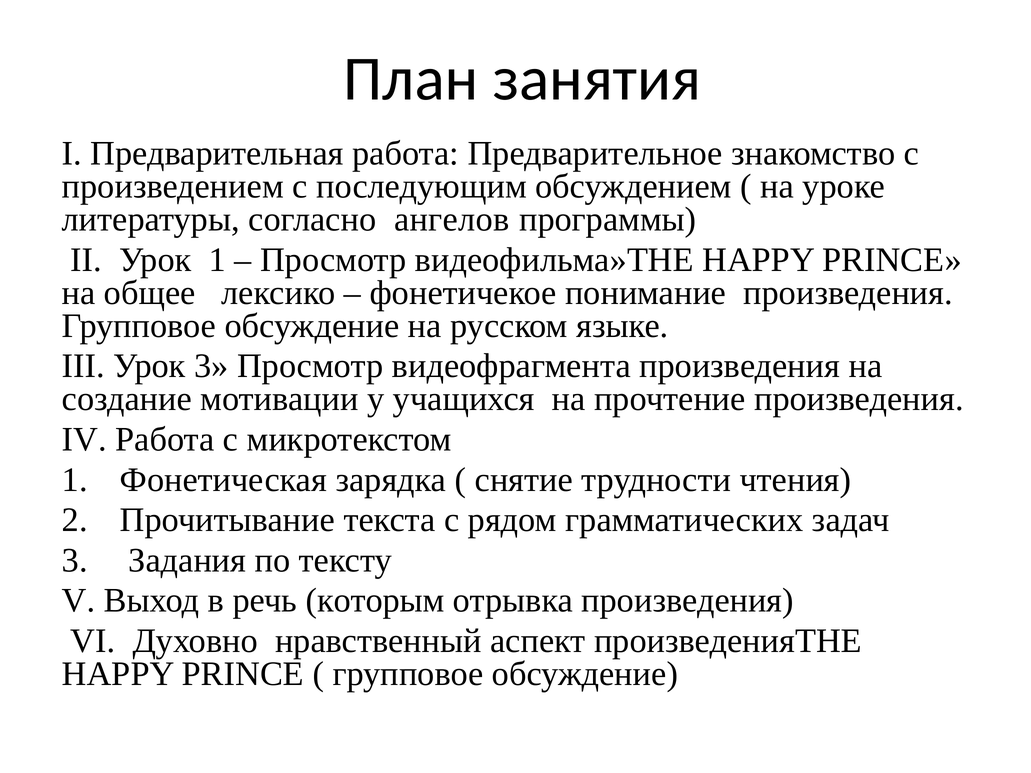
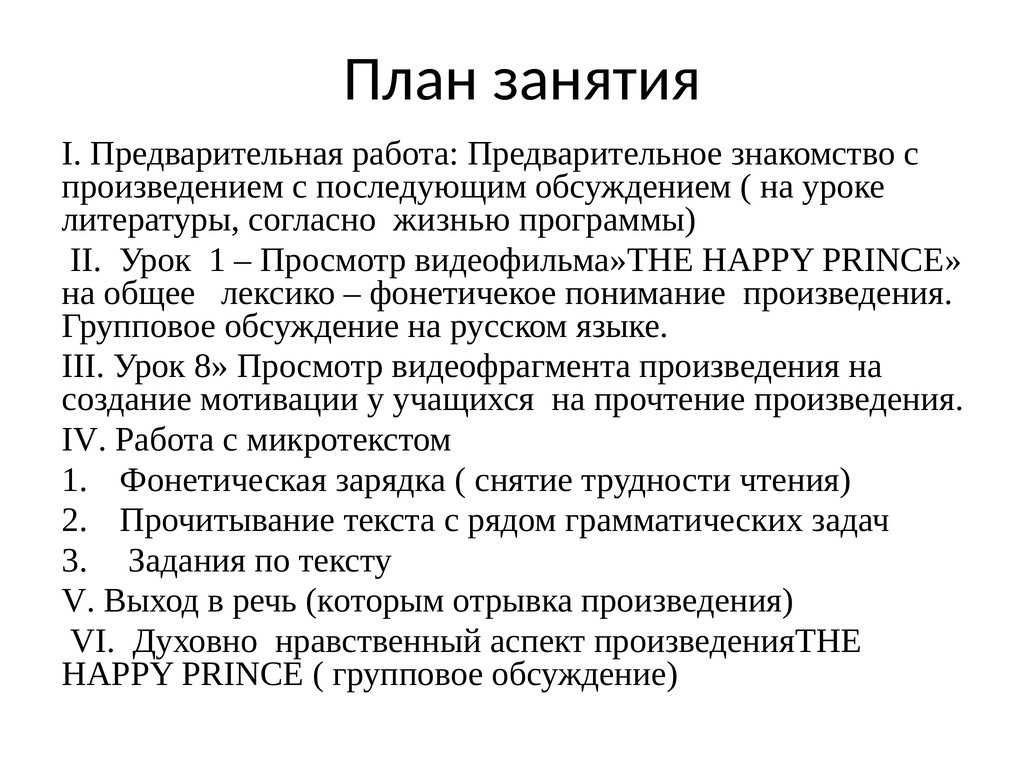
ангелов: ангелов -> жизнью
Урок 3: 3 -> 8
